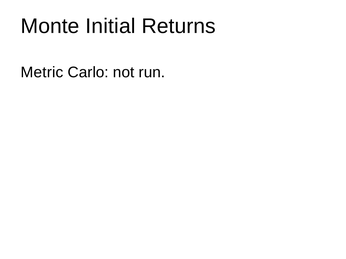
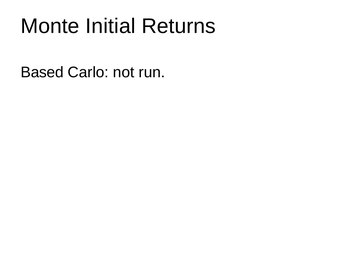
Metric: Metric -> Based
